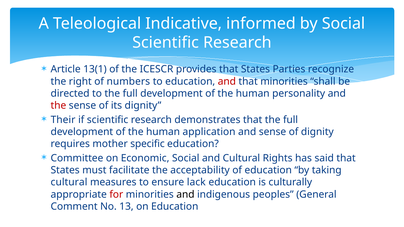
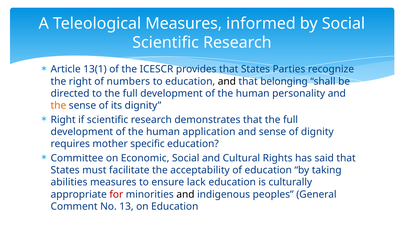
Teleological Indicative: Indicative -> Measures
and at (227, 82) colour: red -> black
that minorities: minorities -> belonging
the at (58, 106) colour: red -> orange
Their at (63, 120): Their -> Right
cultural at (69, 183): cultural -> abilities
